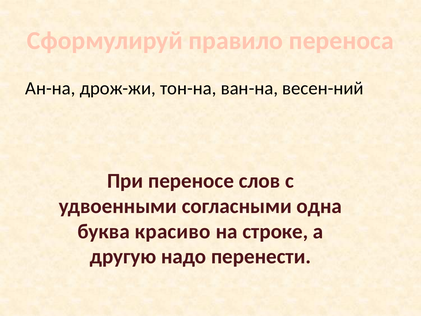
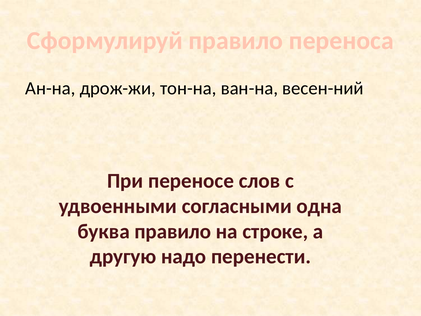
буква красиво: красиво -> правило
